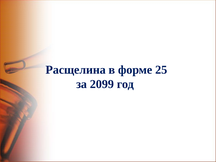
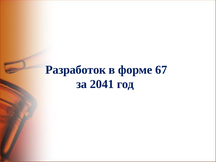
Расщелина: Расщелина -> Разработок
25: 25 -> 67
2099: 2099 -> 2041
